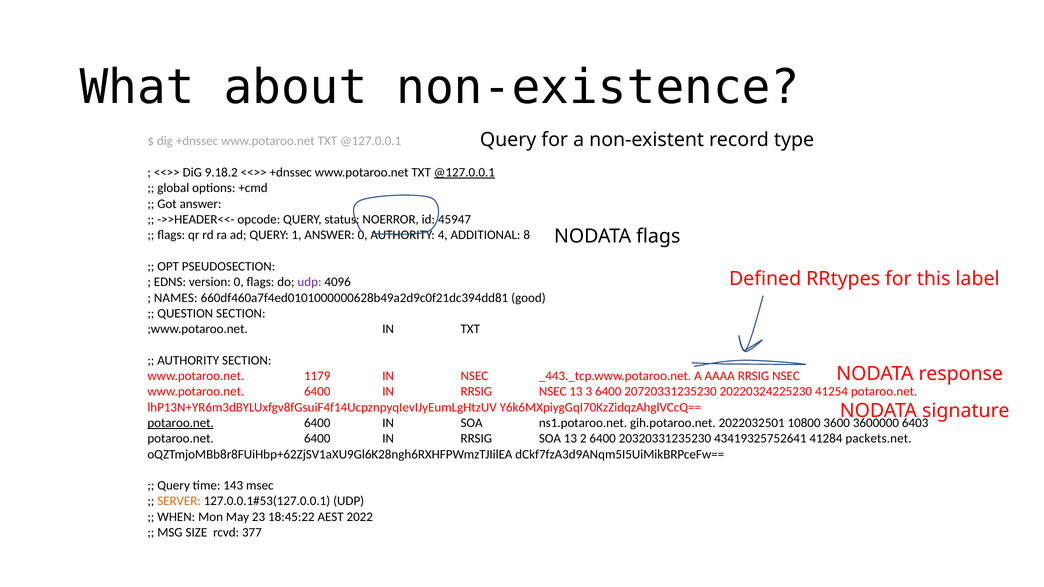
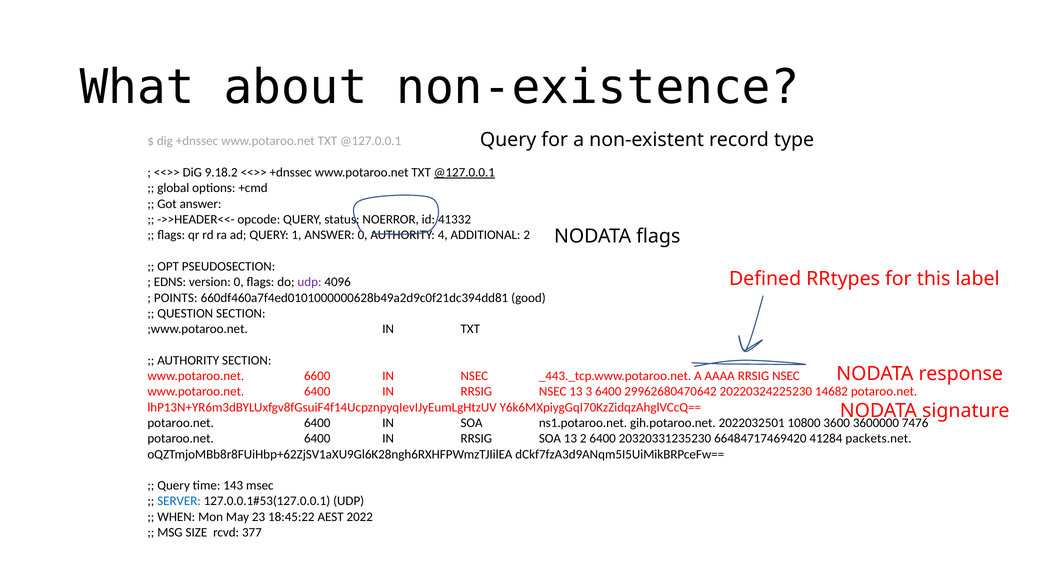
45947: 45947 -> 41332
ADDITIONAL 8: 8 -> 2
NAMES: NAMES -> POINTS
1179: 1179 -> 6600
20720331235230: 20720331235230 -> 29962680470642
41254: 41254 -> 14682
potaroo.net at (181, 423) underline: present -> none
6403: 6403 -> 7476
43419325752641: 43419325752641 -> 66484717469420
SERVER colour: orange -> blue
